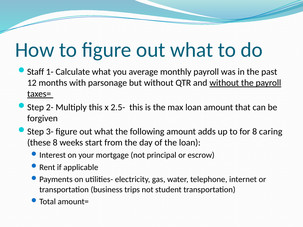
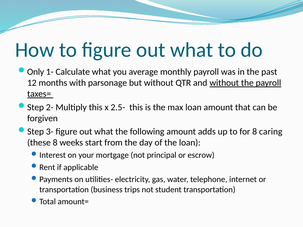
Staff: Staff -> Only
